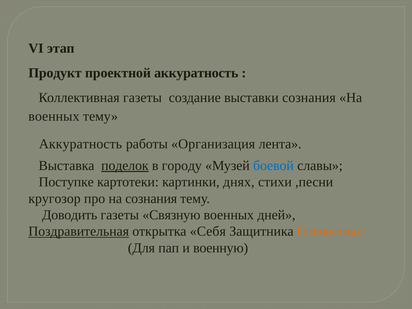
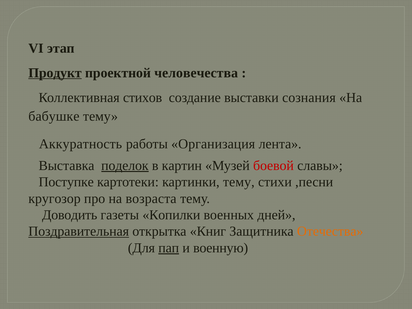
Продукт underline: none -> present
проектной аккуратность: аккуратность -> человечества
Коллективная газеты: газеты -> стихов
военных at (54, 116): военных -> бабушке
городу: городу -> картин
боевой colour: blue -> red
картинки днях: днях -> тему
на сознания: сознания -> возраста
Связную: Связную -> Копилки
Себя: Себя -> Книг
пап underline: none -> present
